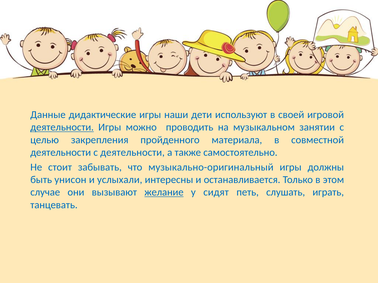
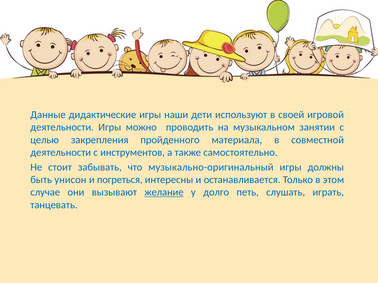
деятельности at (62, 127) underline: present -> none
с деятельности: деятельности -> инструментов
услыхали: услыхали -> погреться
сидят: сидят -> долго
